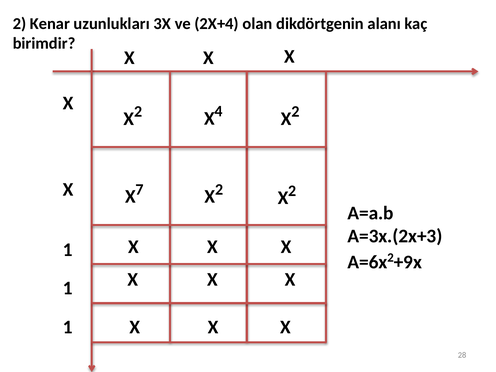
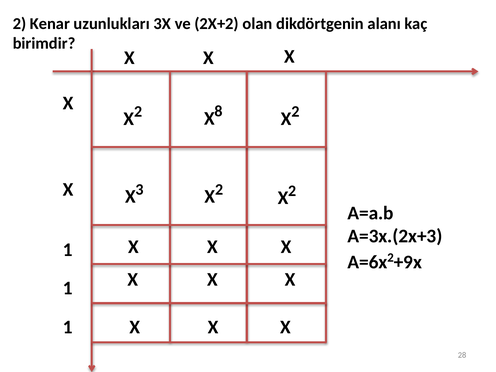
2X+4: 2X+4 -> 2X+2
4: 4 -> 8
7: 7 -> 3
